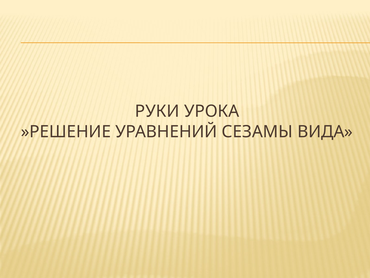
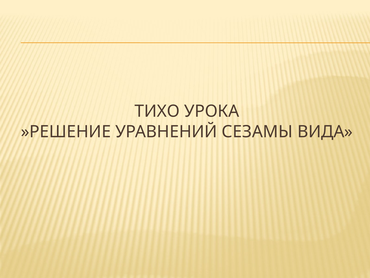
РУКИ: РУКИ -> ТИХО
